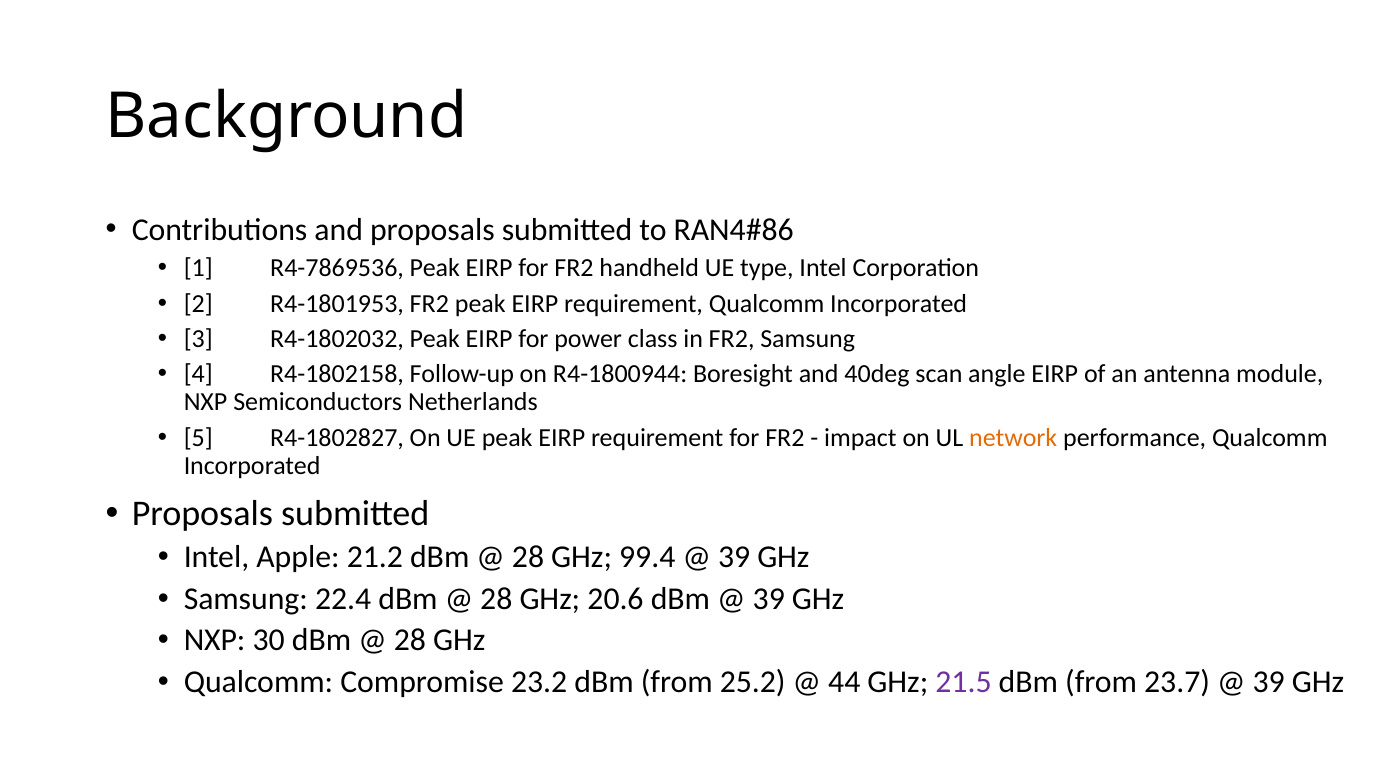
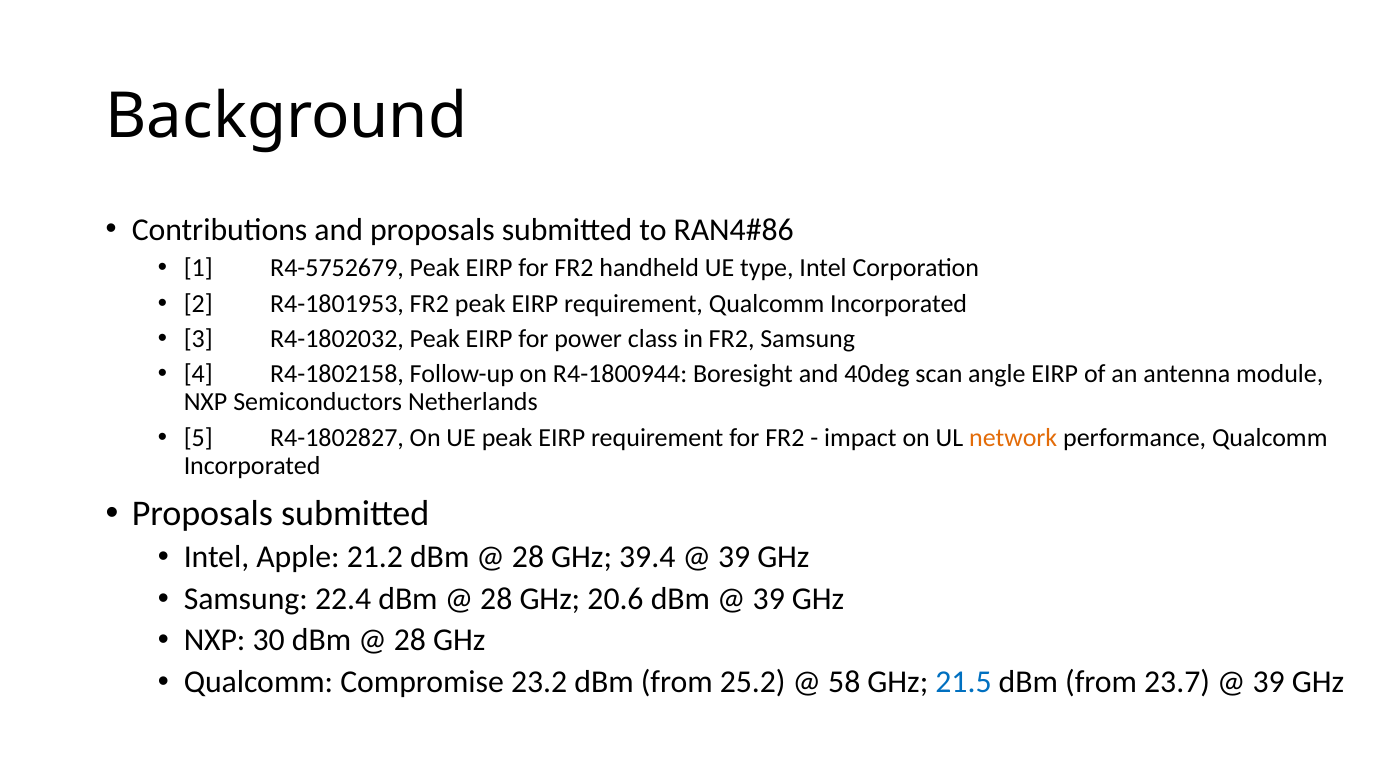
R4-7869536: R4-7869536 -> R4-5752679
99.4: 99.4 -> 39.4
44: 44 -> 58
21.5 colour: purple -> blue
